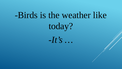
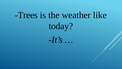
Birds: Birds -> Trees
